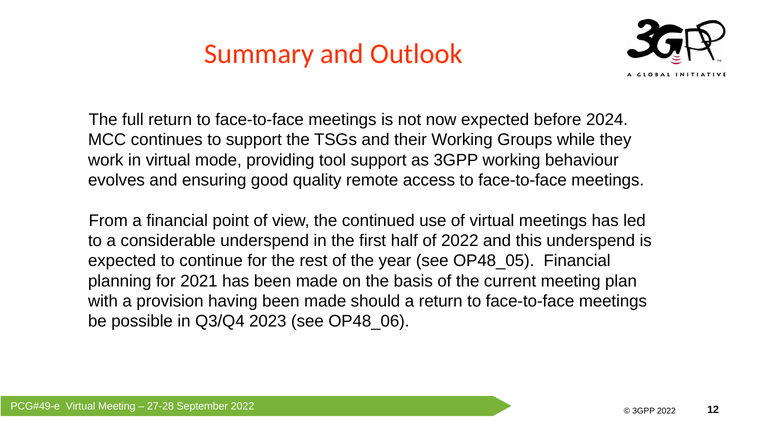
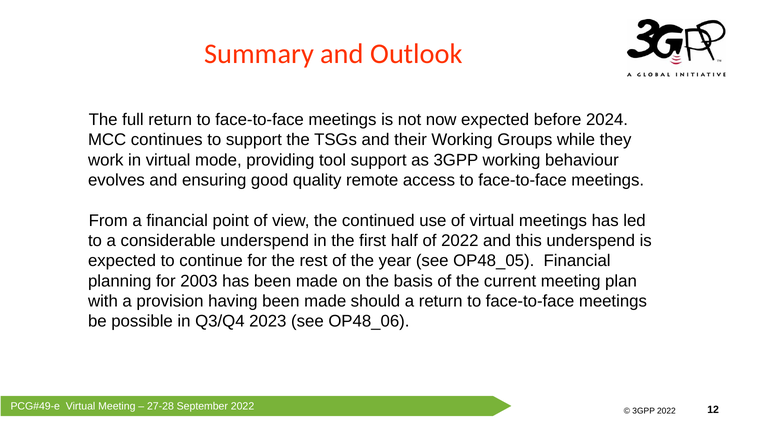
2021: 2021 -> 2003
